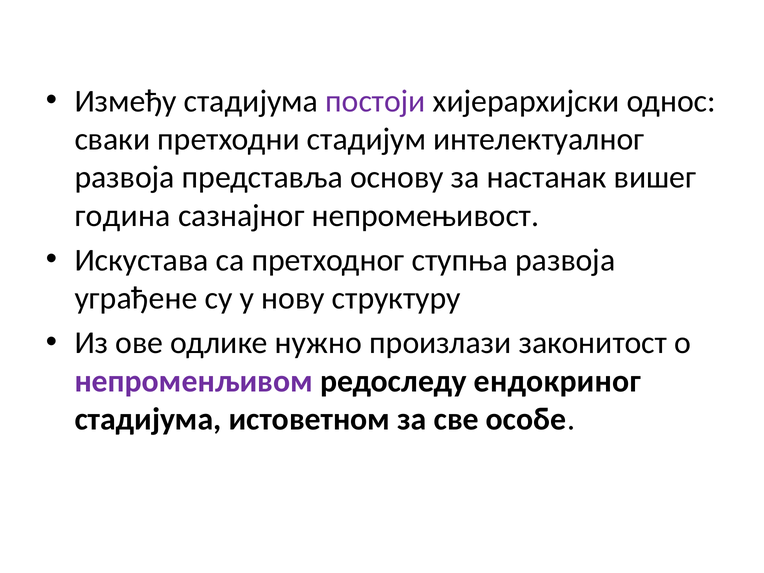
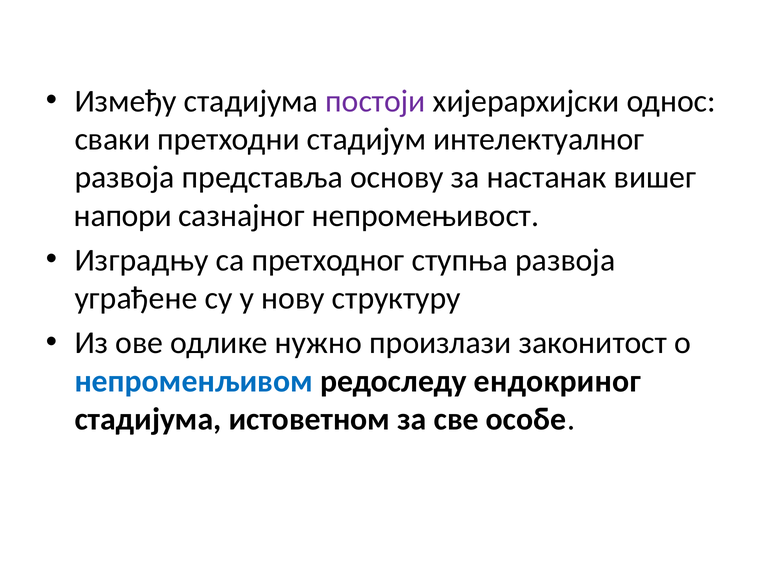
година: година -> напори
Искустава: Искустава -> Изградњу
непроменљивом colour: purple -> blue
